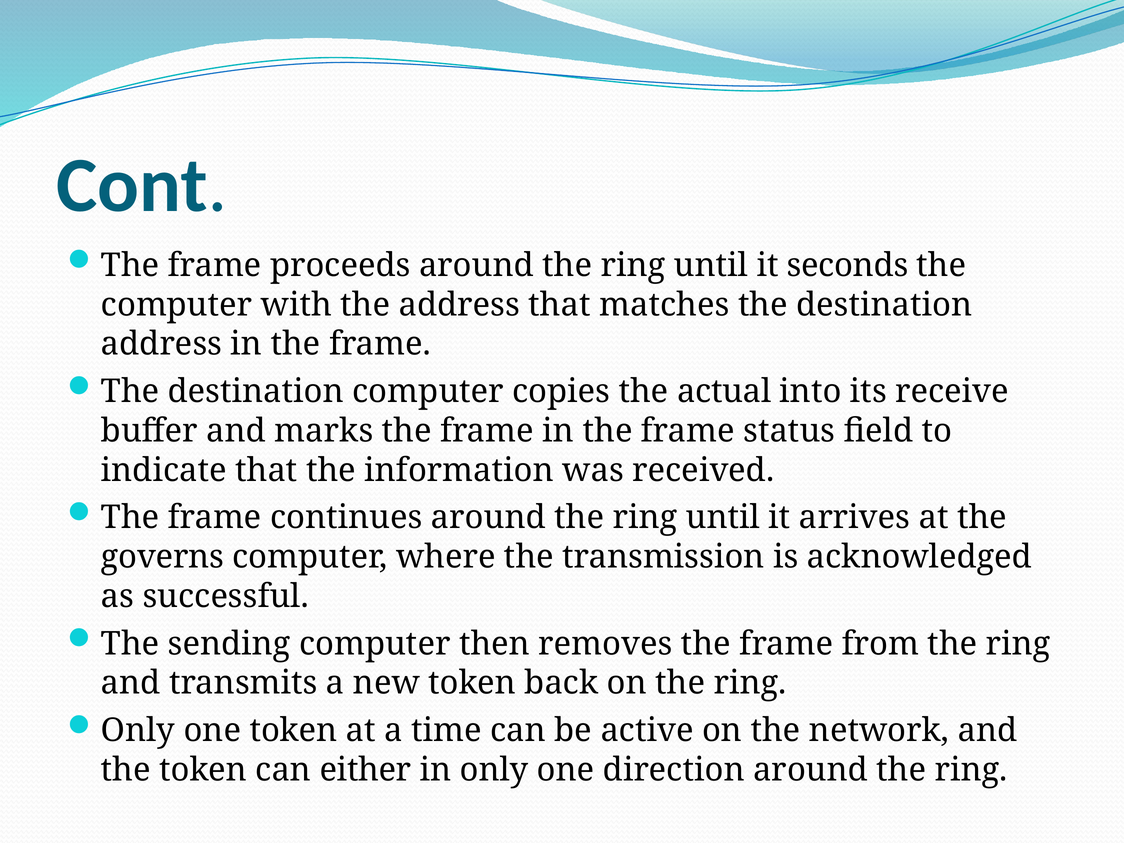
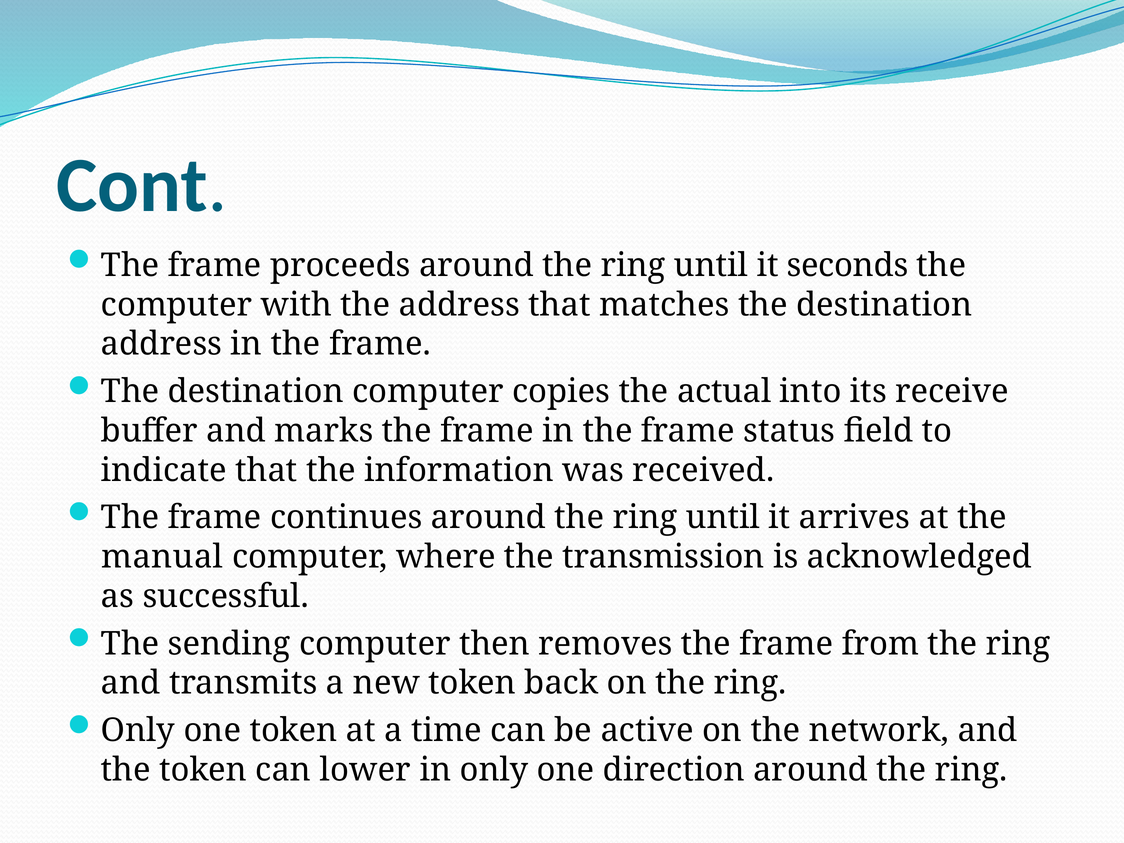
governs: governs -> manual
either: either -> lower
